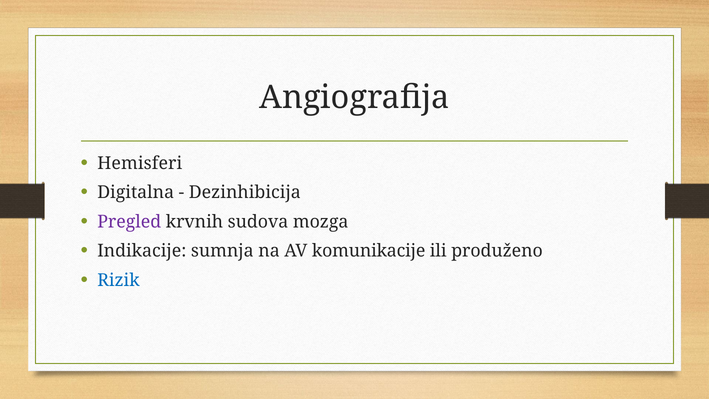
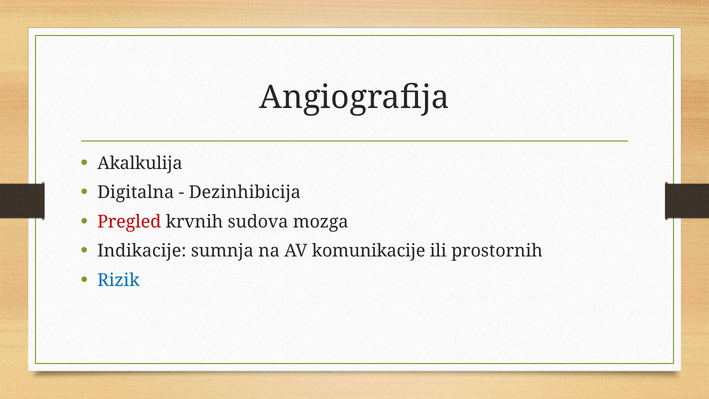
Hemisferi: Hemisferi -> Akalkulija
Pregled colour: purple -> red
produženo: produženo -> prostornih
